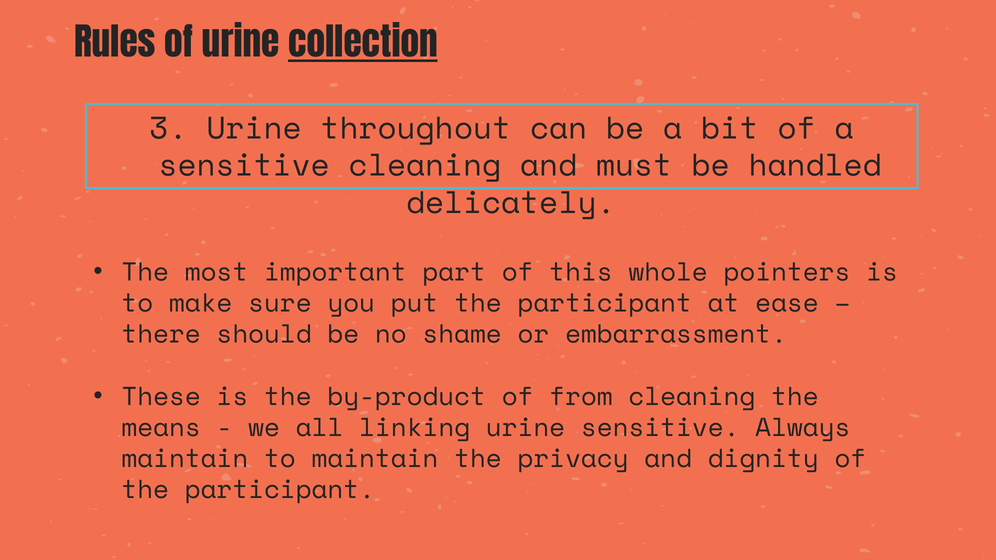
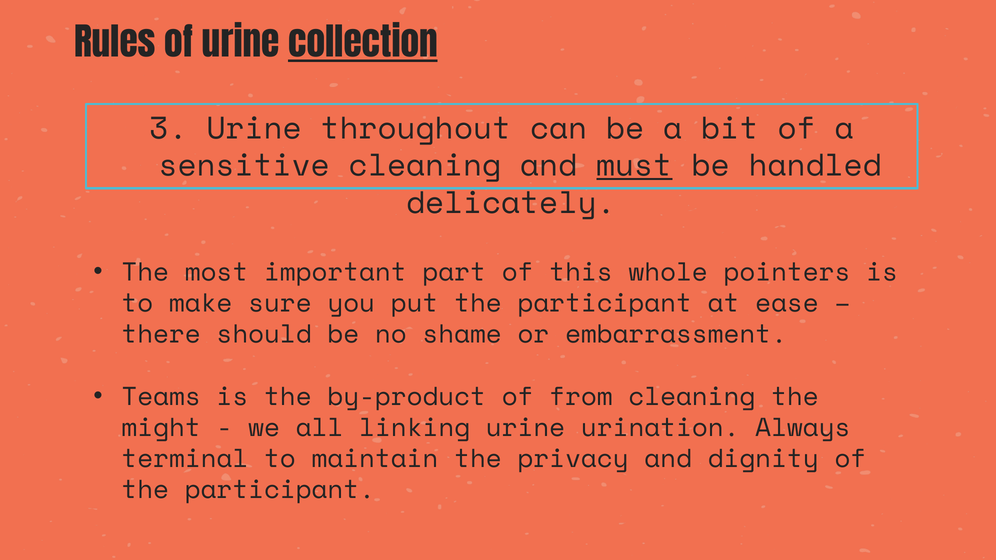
must underline: none -> present
These: These -> Teams
means: means -> might
urine sensitive: sensitive -> urination
maintain at (185, 459): maintain -> terminal
